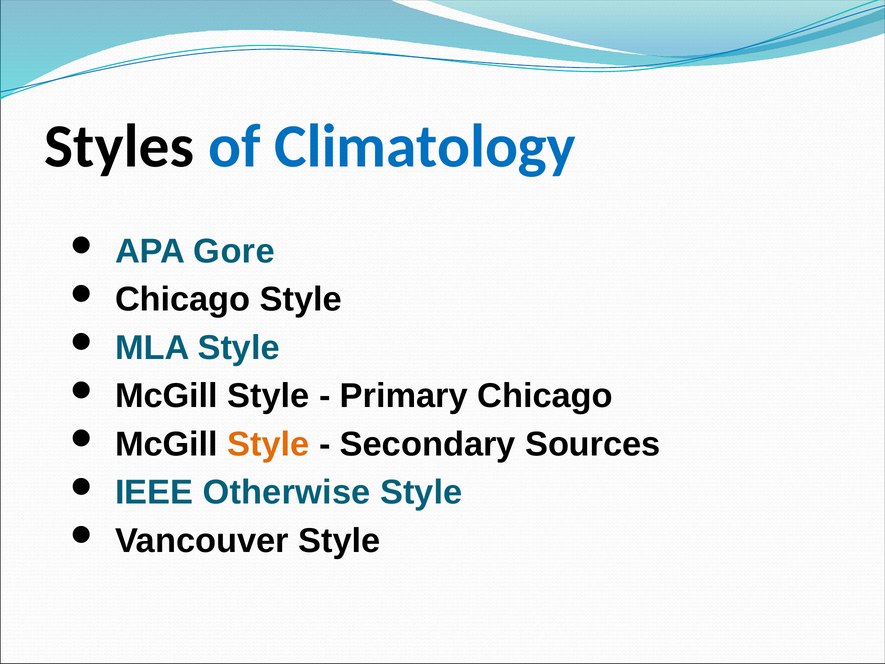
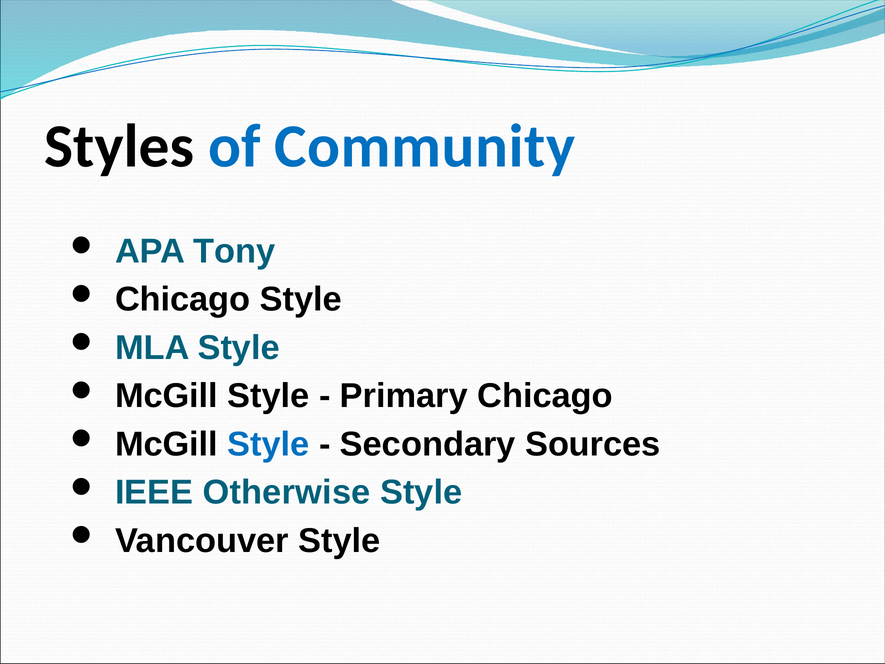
Climatology: Climatology -> Community
Gore: Gore -> Tony
Style at (268, 444) colour: orange -> blue
